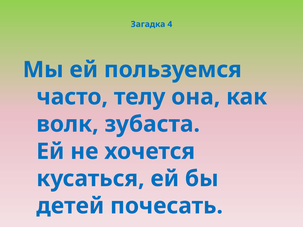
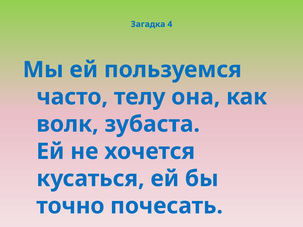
детей: детей -> точно
